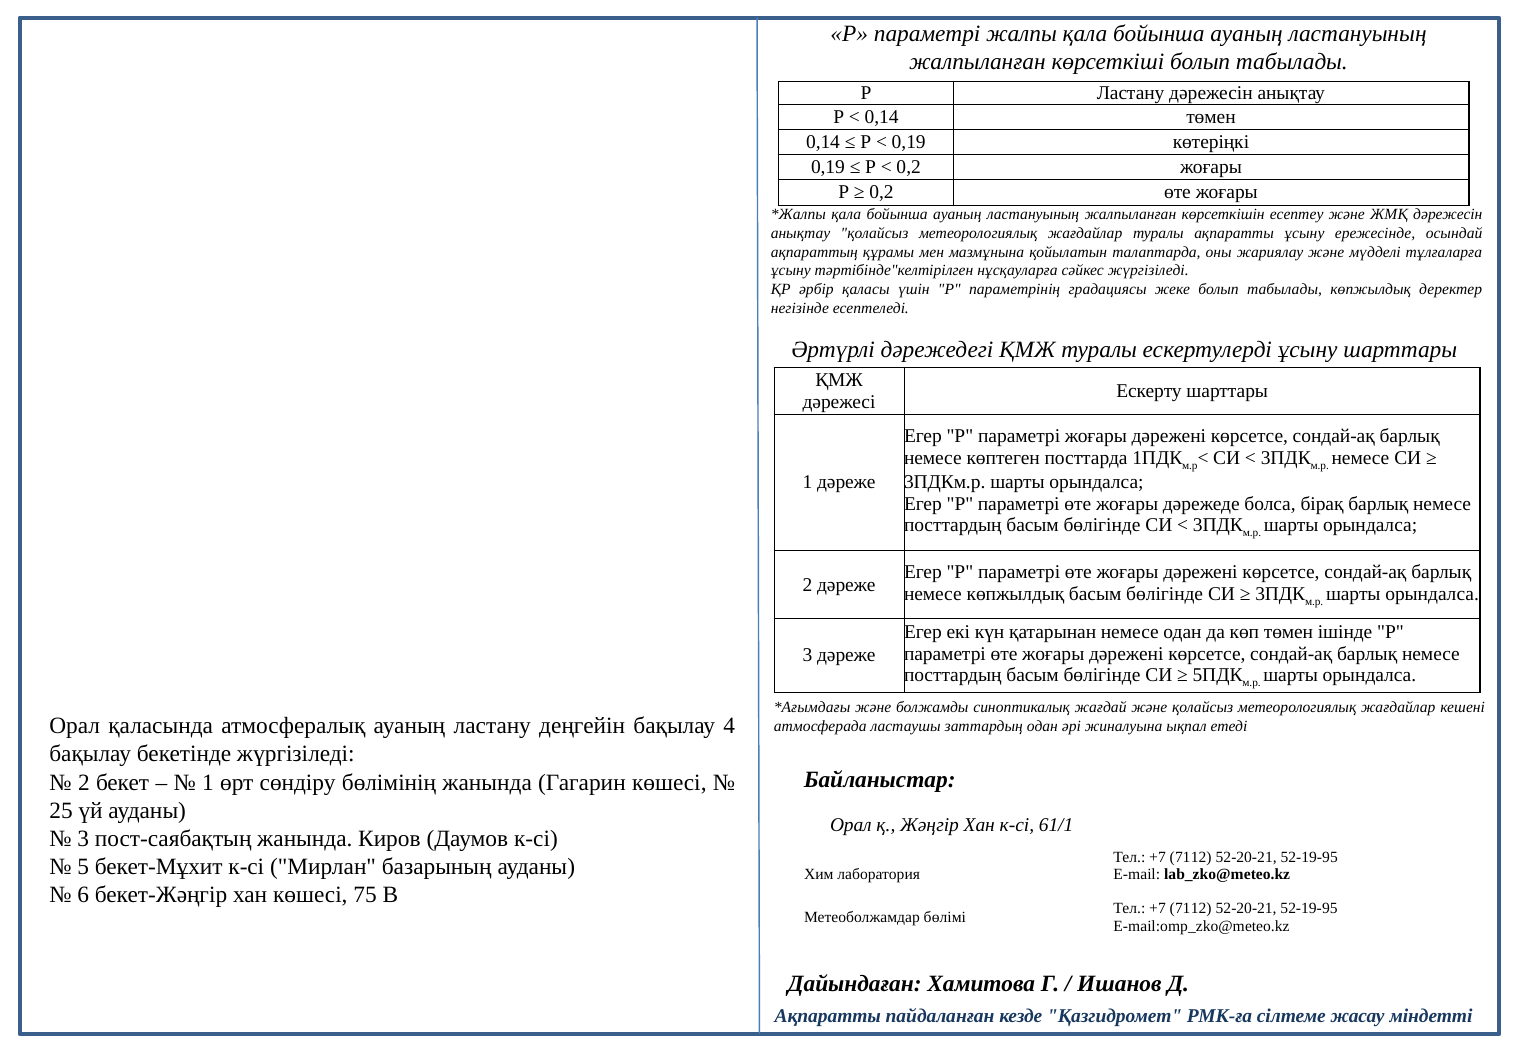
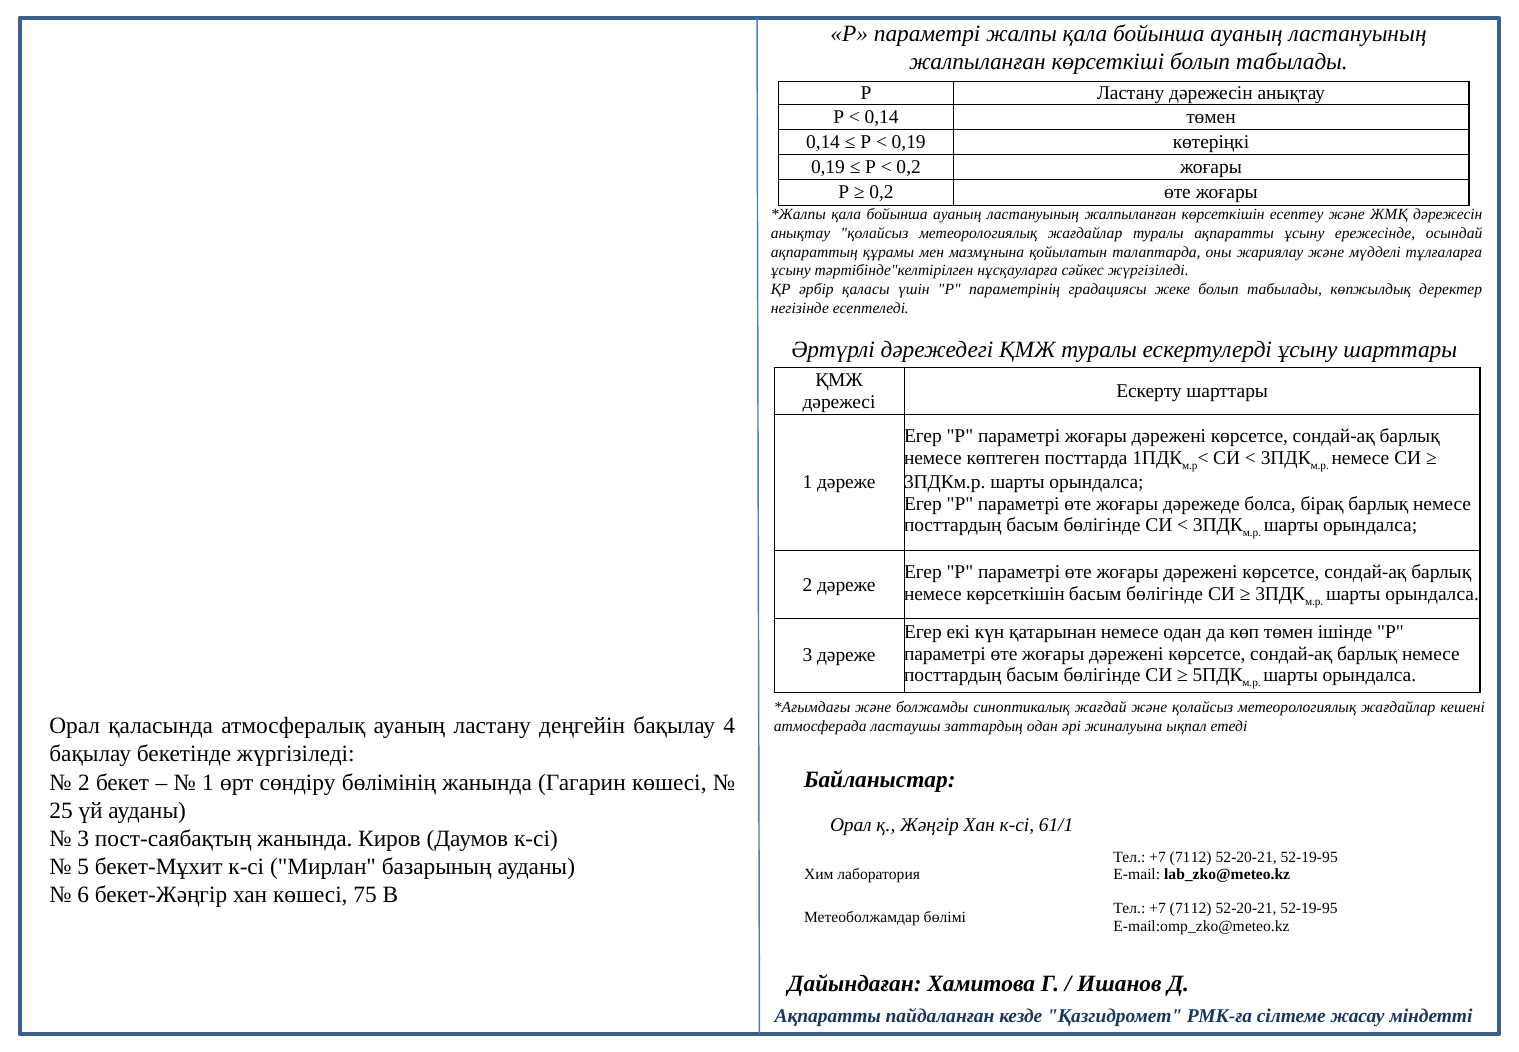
немесе көпжылдық: көпжылдық -> көрсеткішін
